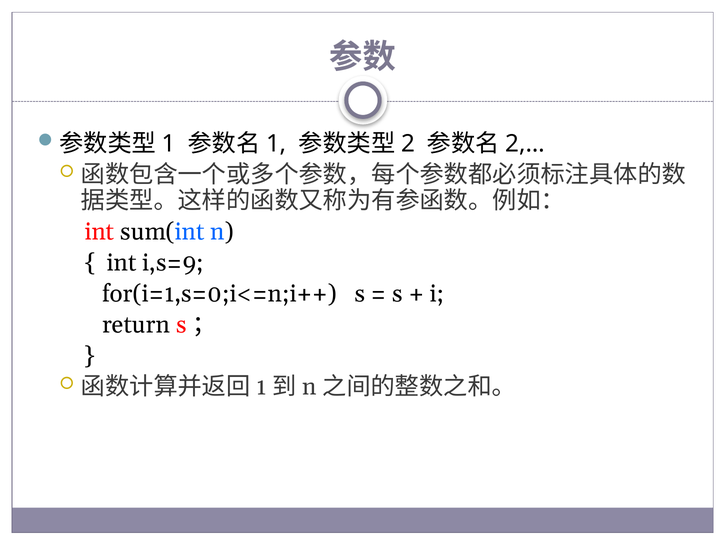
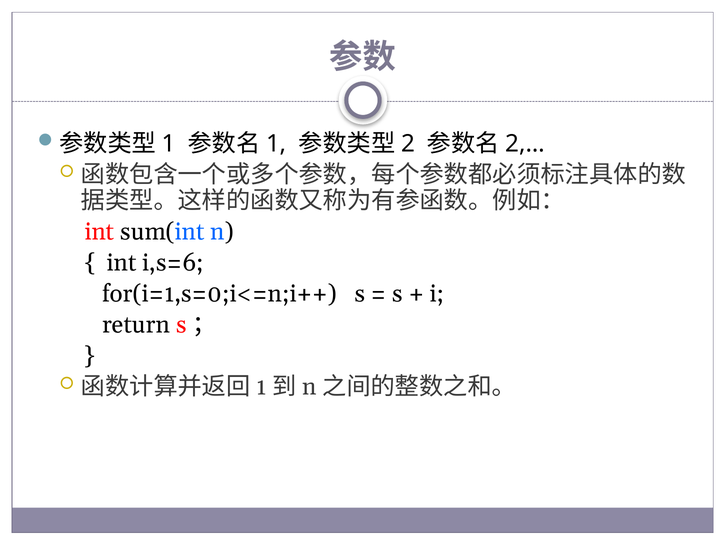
i,s=9: i,s=9 -> i,s=6
